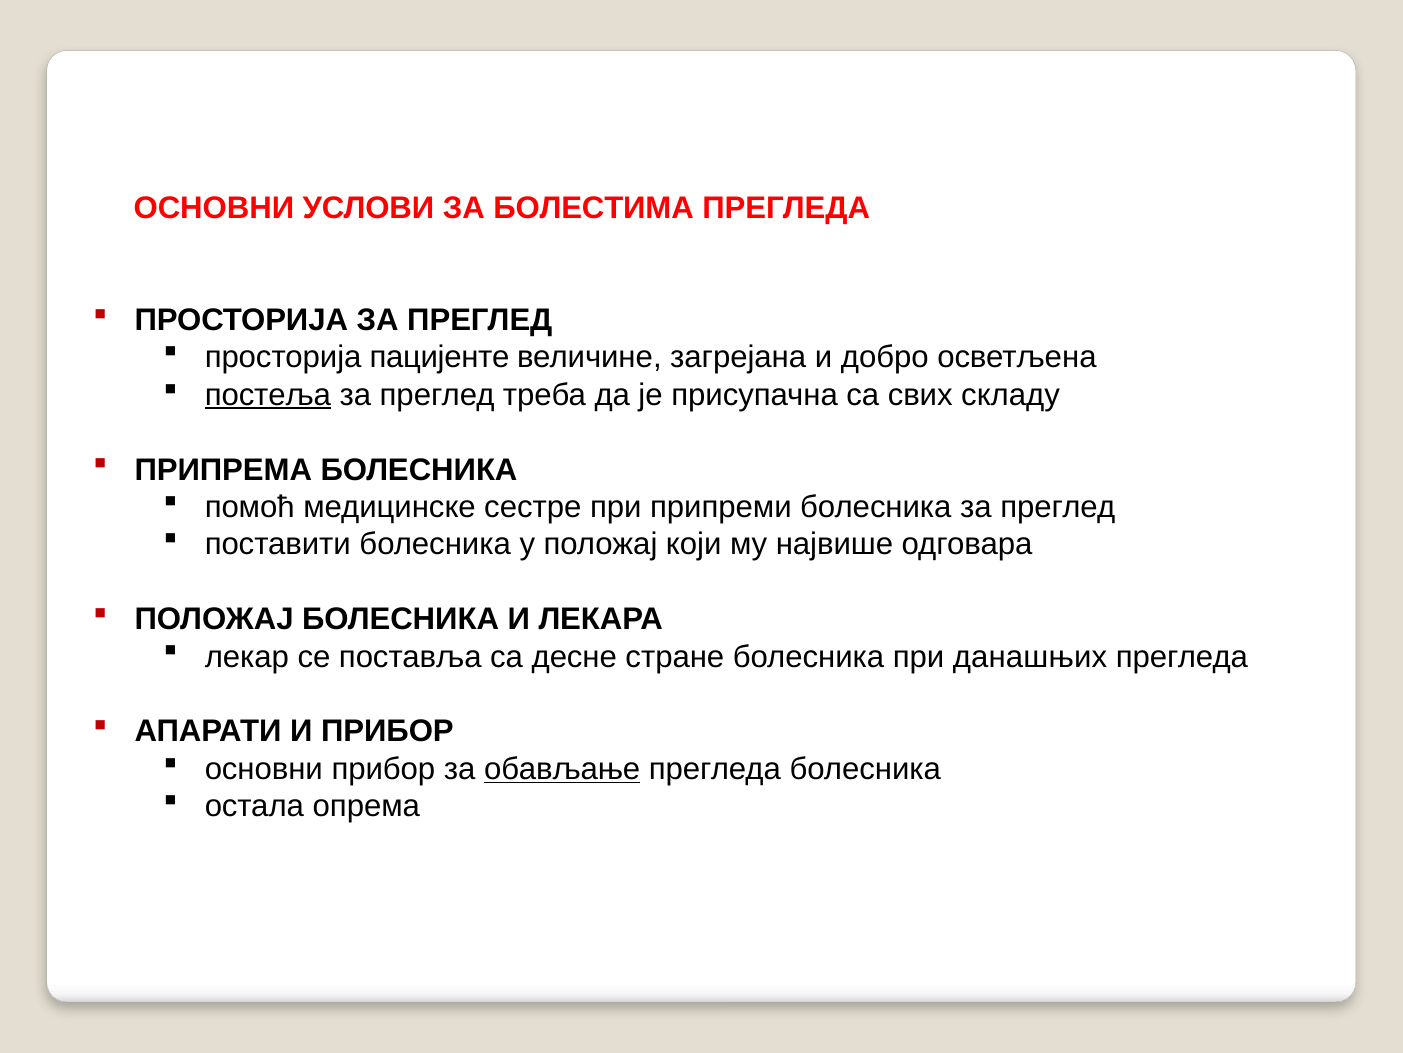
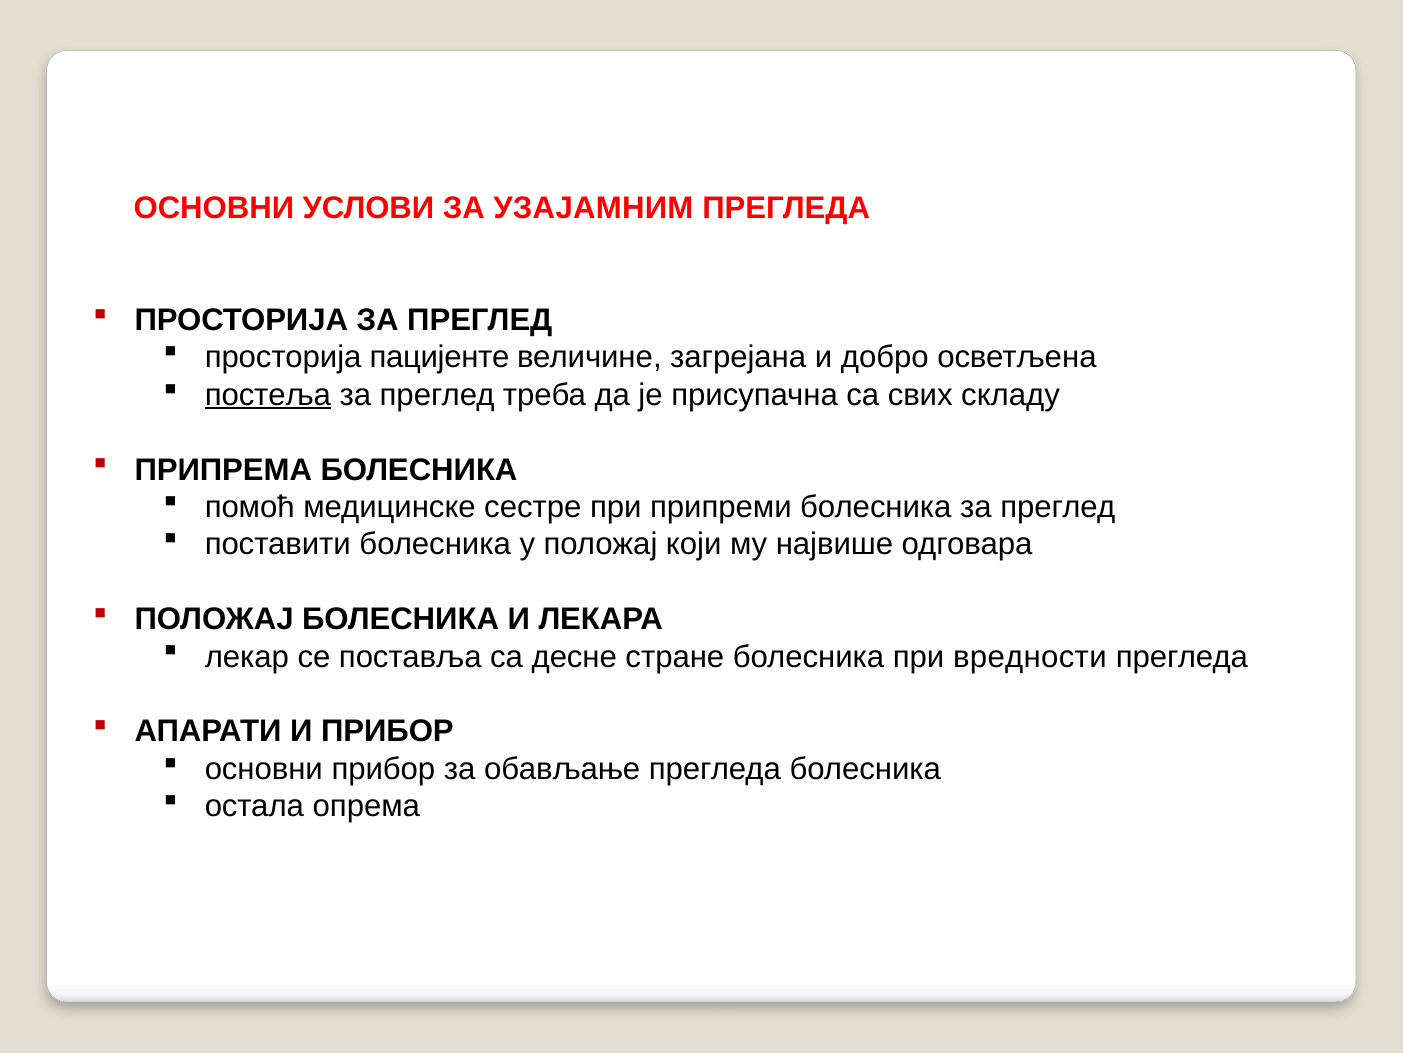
БОЛЕСТИМА: БОЛЕСТИМА -> УЗАЈАМНИМ
данашњих: данашњих -> вредности
обављање underline: present -> none
